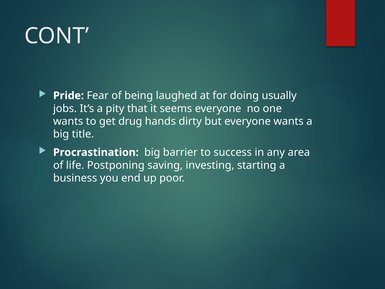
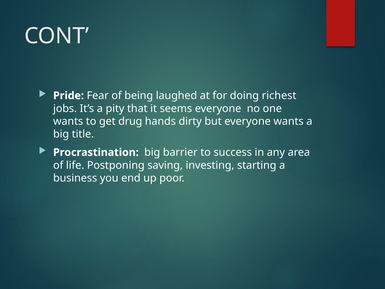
usually: usually -> richest
